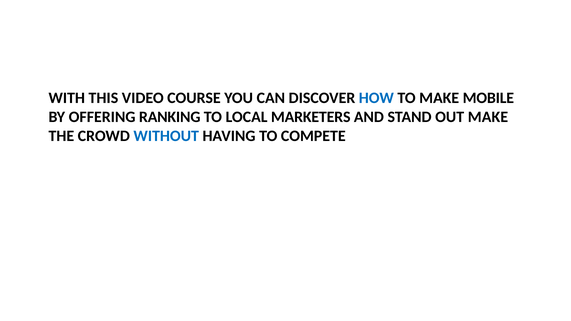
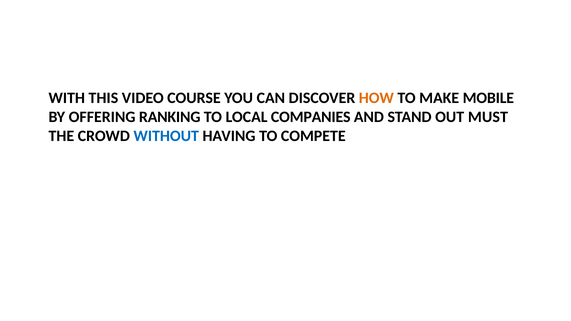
HOW colour: blue -> orange
MARKETERS: MARKETERS -> COMPANIES
OUT MAKE: MAKE -> MUST
